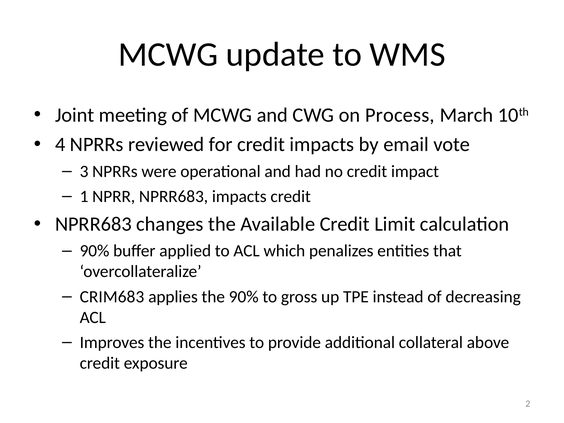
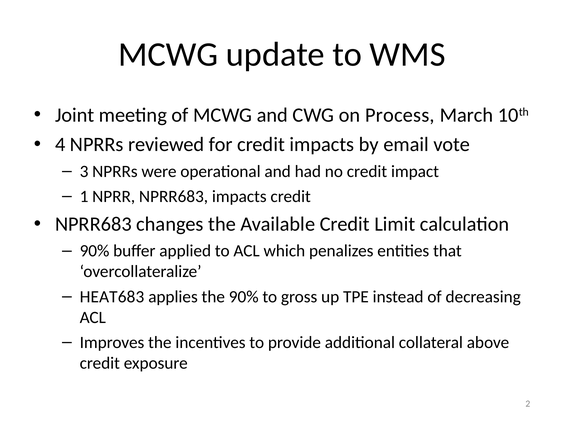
CRIM683: CRIM683 -> HEAT683
